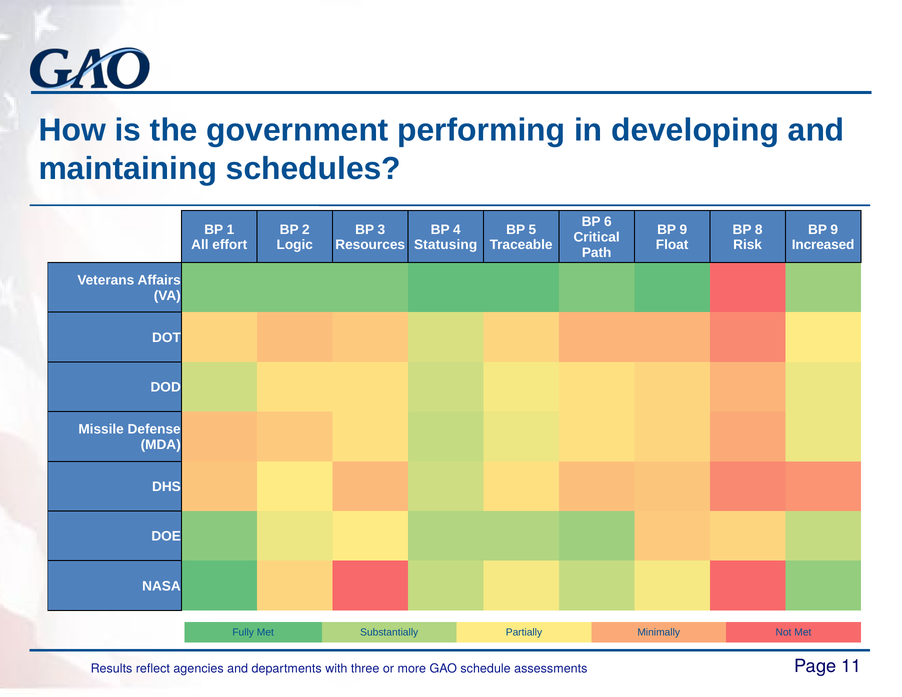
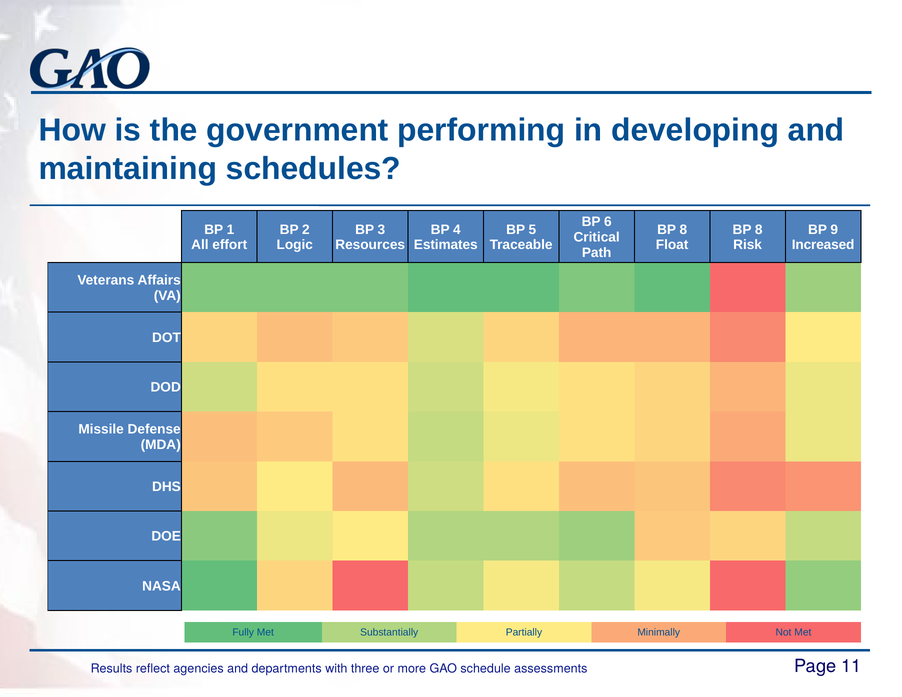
9 at (683, 230): 9 -> 8
Statusing: Statusing -> Estimates
